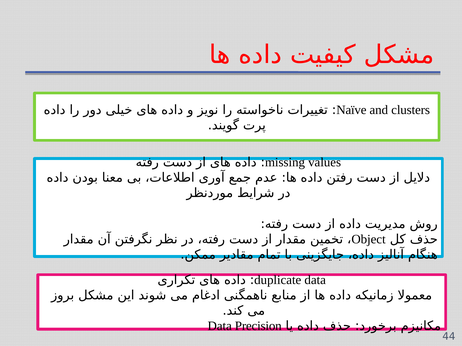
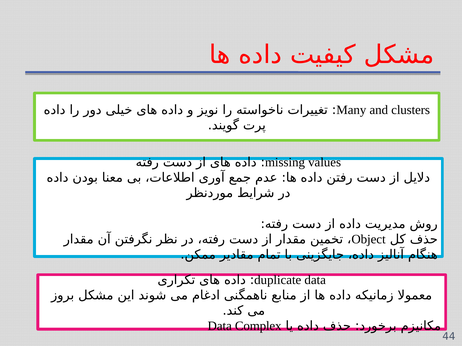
Naïve: Naïve -> Many
Precision: Precision -> Complex
